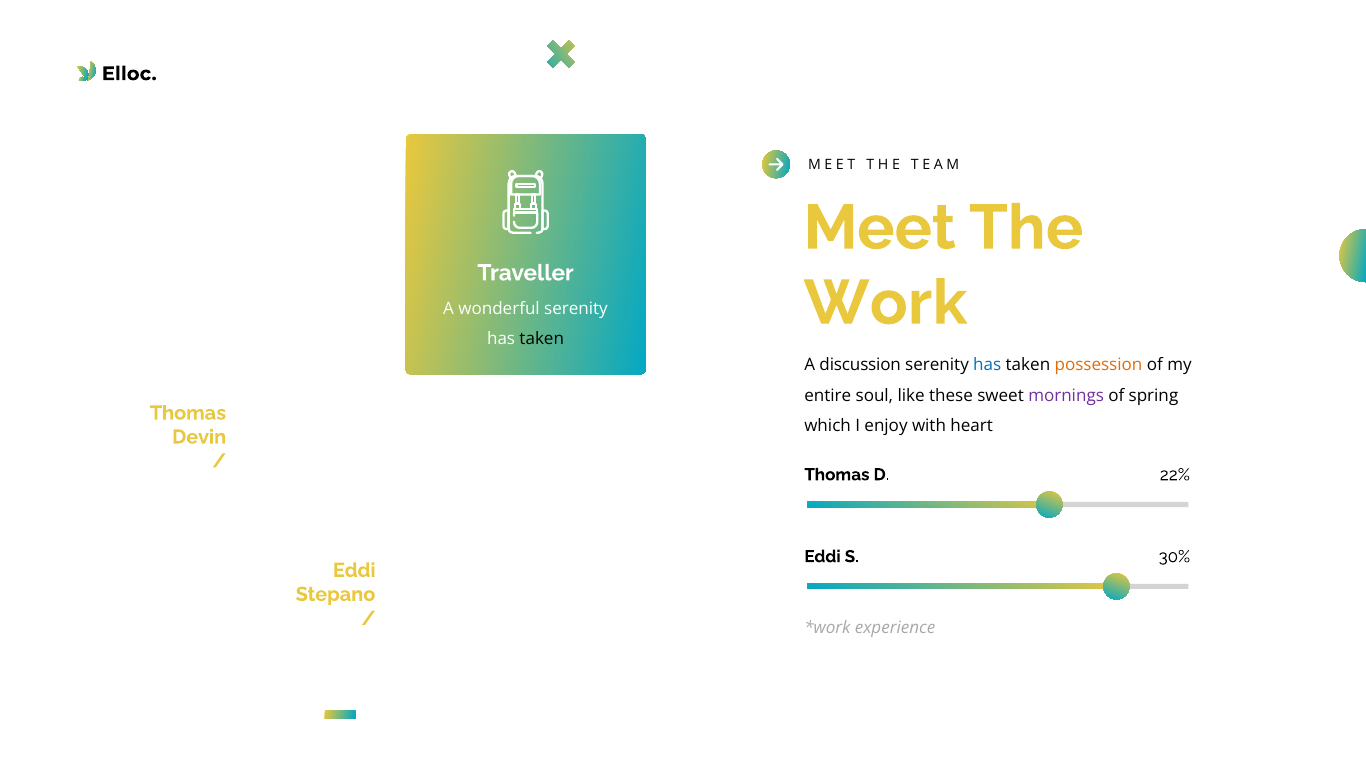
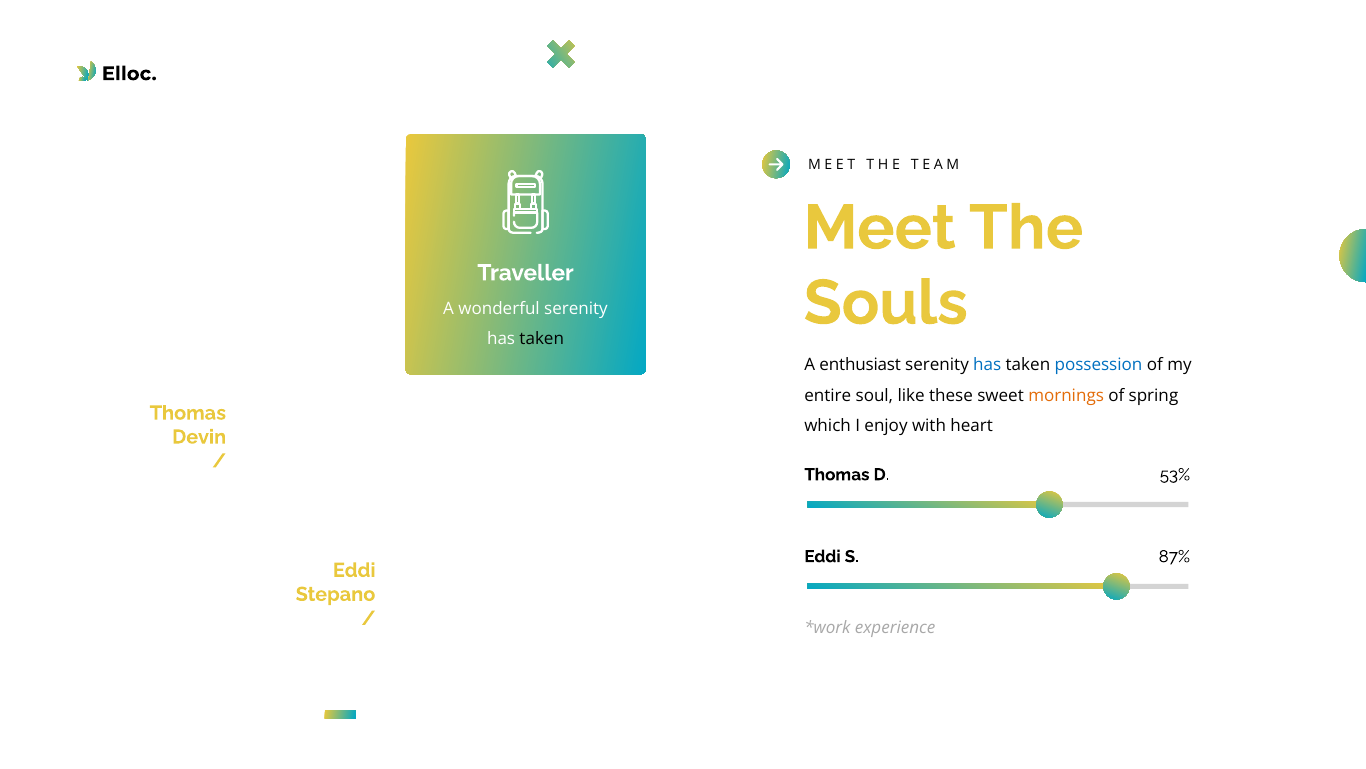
Work: Work -> Souls
discussion: discussion -> enthusiast
possession colour: orange -> blue
mornings colour: purple -> orange
22%: 22% -> 53%
30%: 30% -> 87%
